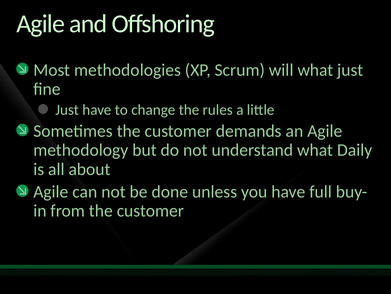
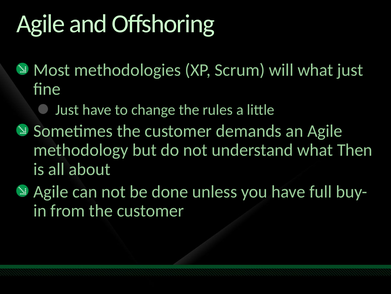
Daily: Daily -> Then
